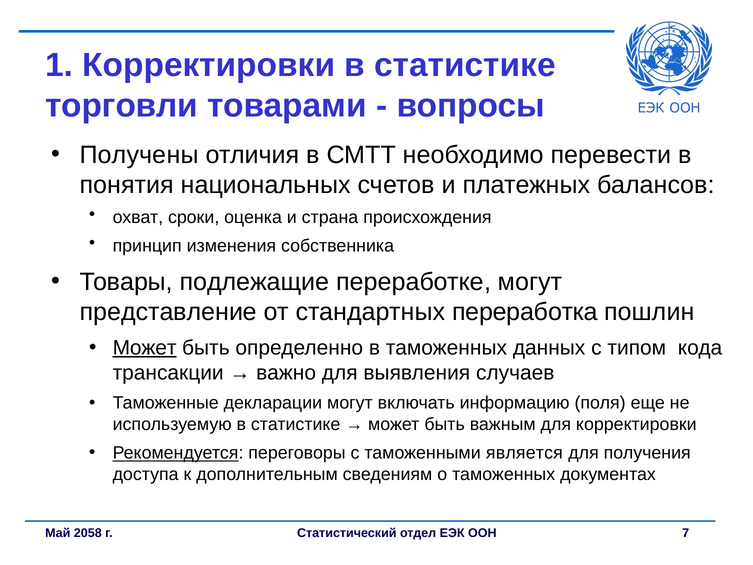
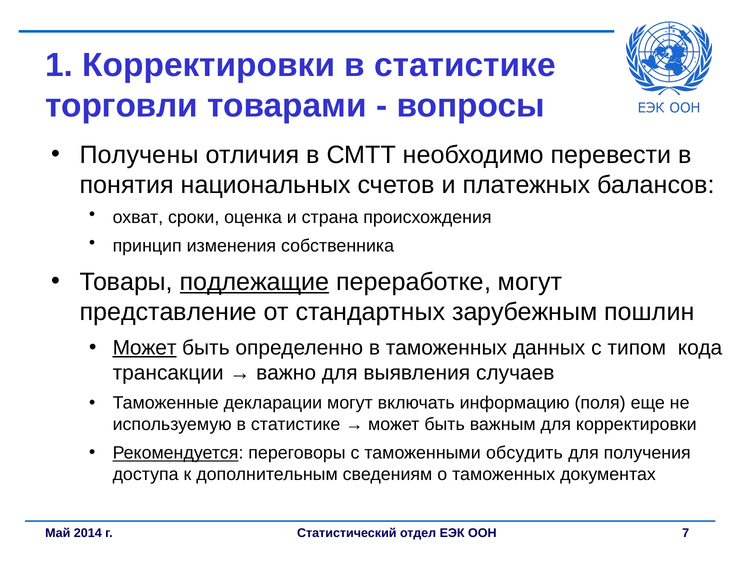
подлежащие underline: none -> present
переработка: переработка -> зарубежным
является: является -> обсудить
2058: 2058 -> 2014
